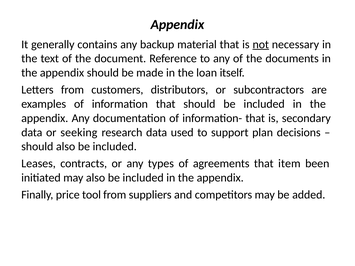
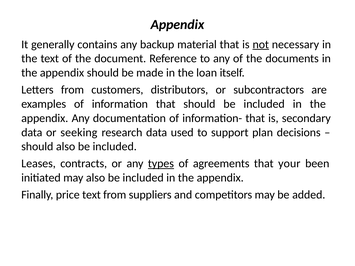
types underline: none -> present
item: item -> your
price tool: tool -> text
